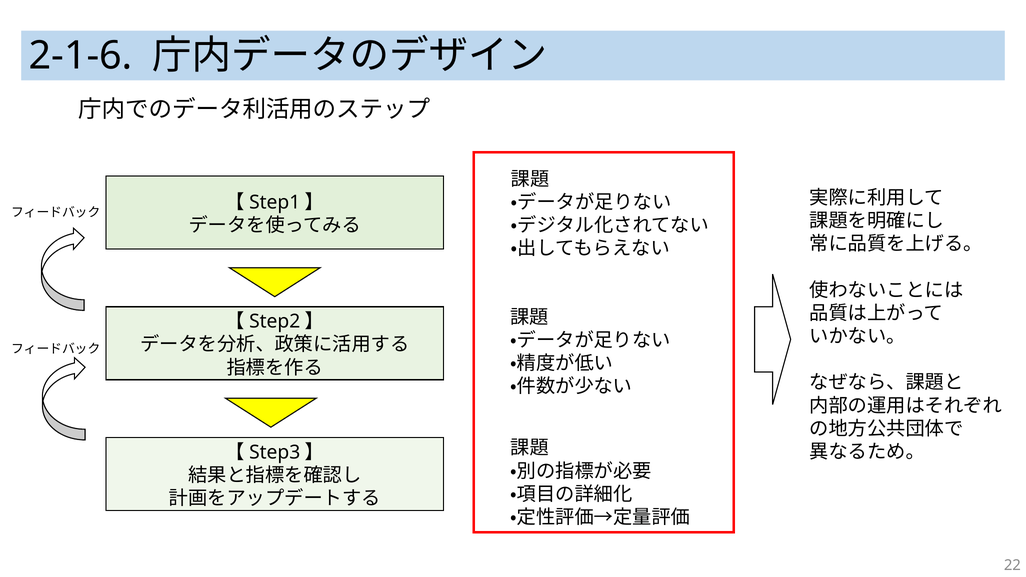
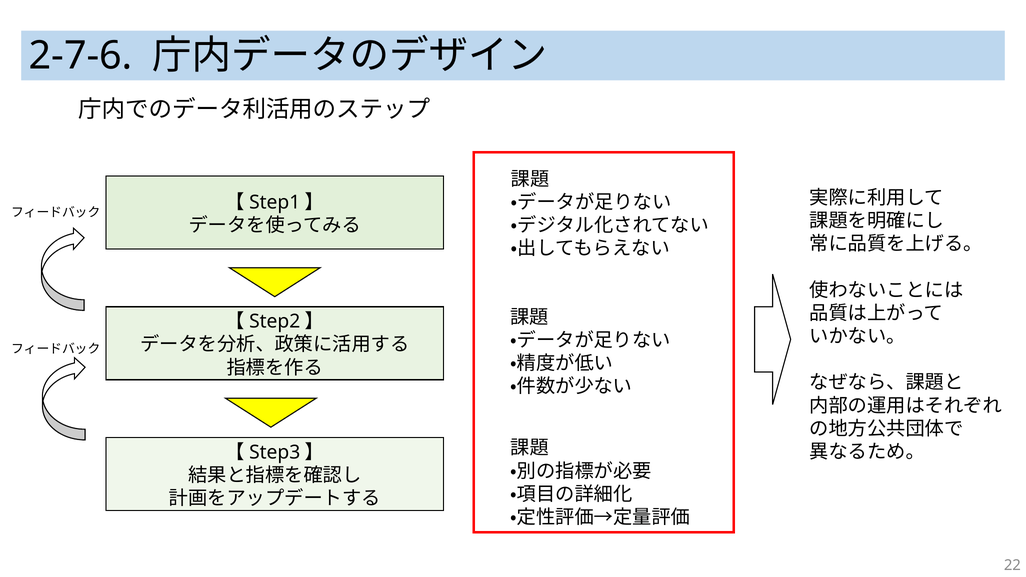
2-1-6: 2-1-6 -> 2-7-6
